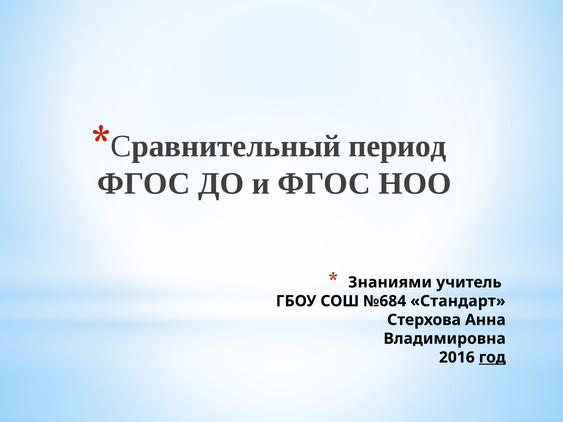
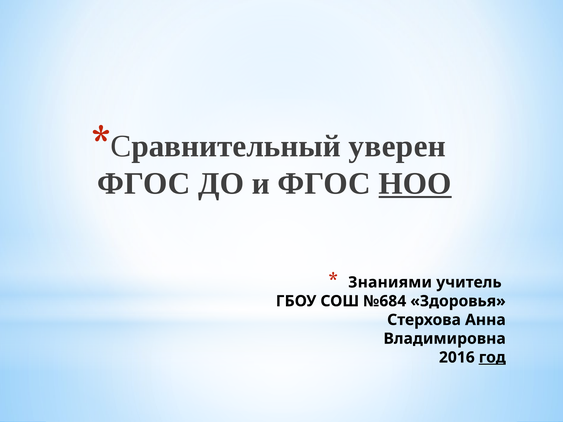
период: период -> уверен
НОО underline: none -> present
Стандарт: Стандарт -> Здоровья
